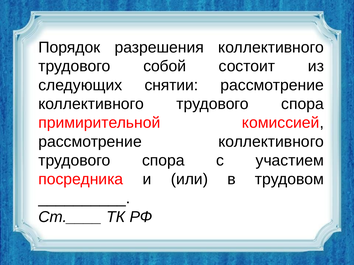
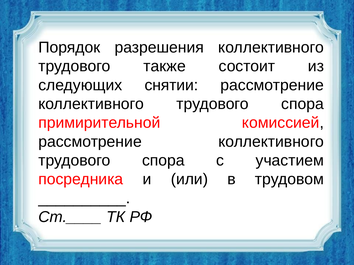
собой: собой -> также
